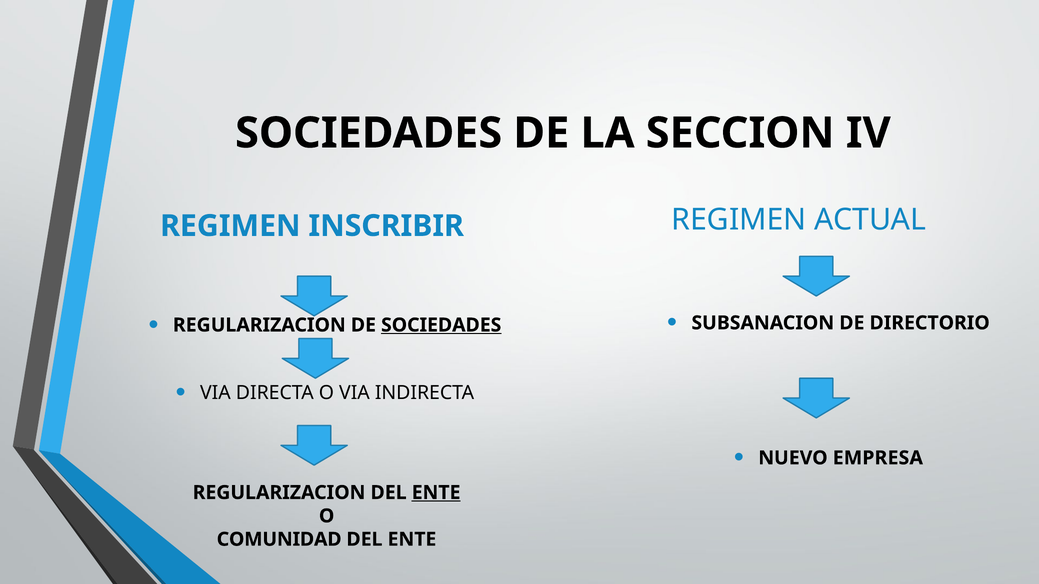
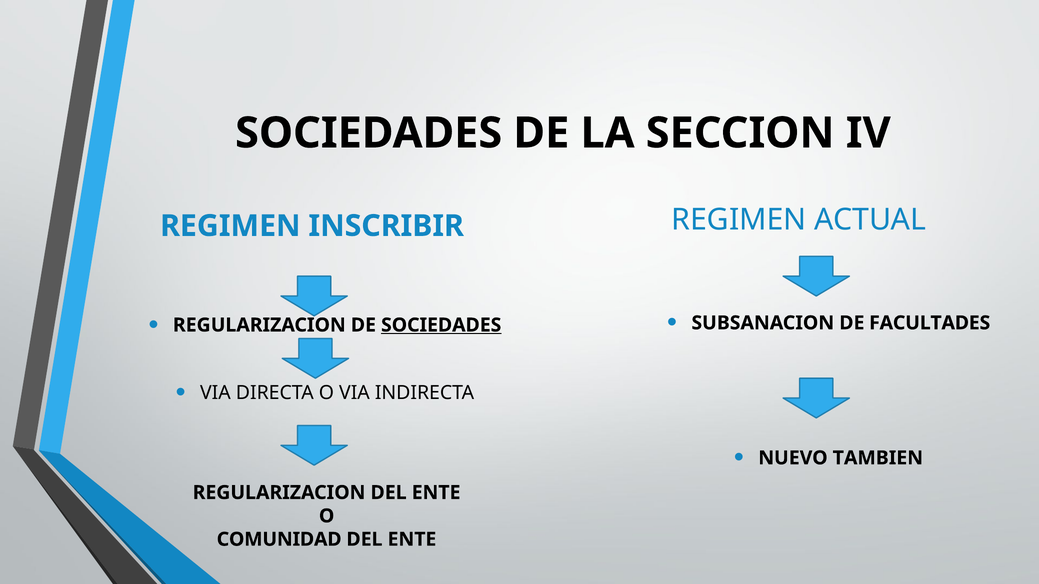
DIRECTORIO: DIRECTORIO -> FACULTADES
EMPRESA: EMPRESA -> TAMBIEN
ENTE at (436, 493) underline: present -> none
